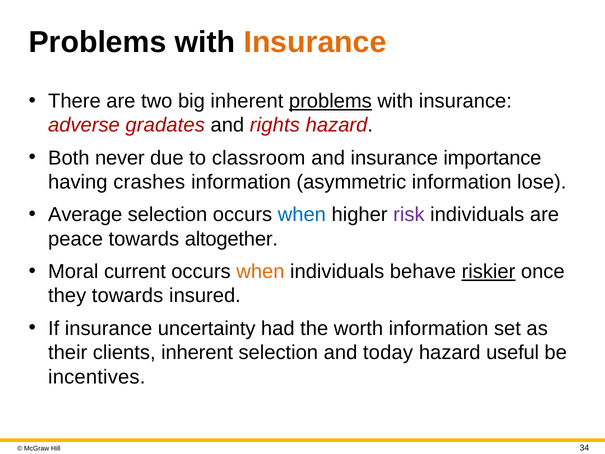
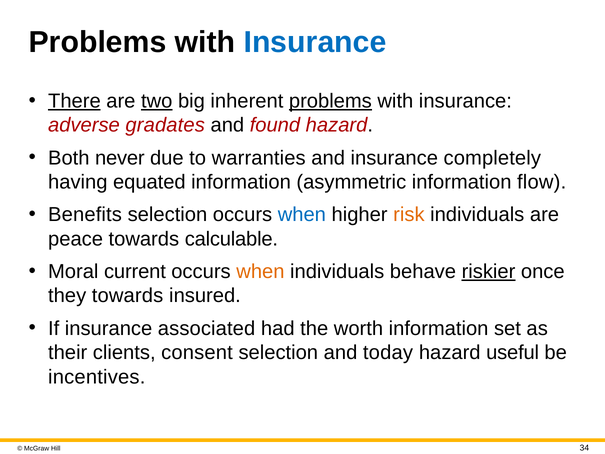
Insurance at (315, 42) colour: orange -> blue
There underline: none -> present
two underline: none -> present
rights: rights -> found
classroom: classroom -> warranties
importance: importance -> completely
crashes: crashes -> equated
lose: lose -> flow
Average: Average -> Benefits
risk colour: purple -> orange
altogether: altogether -> calculable
uncertainty: uncertainty -> associated
clients inherent: inherent -> consent
